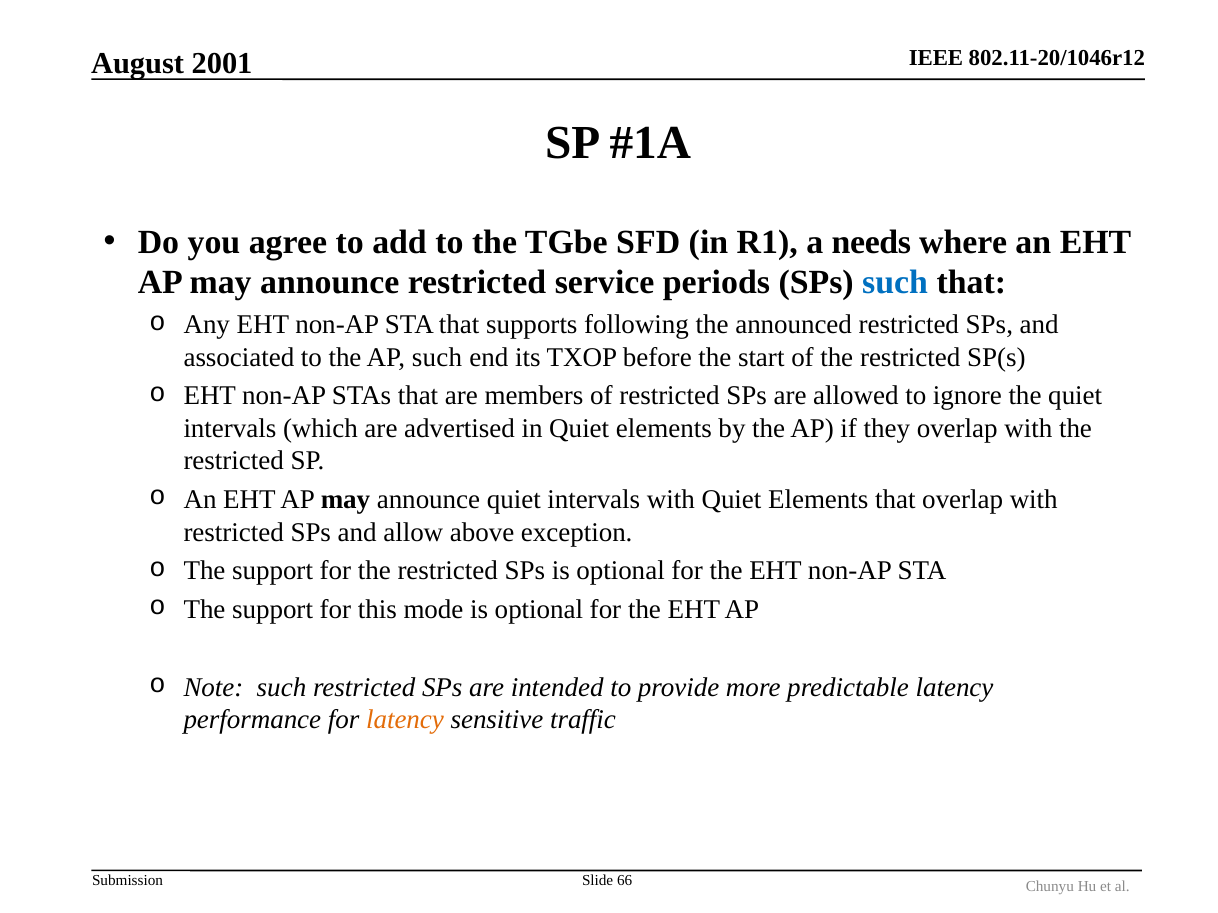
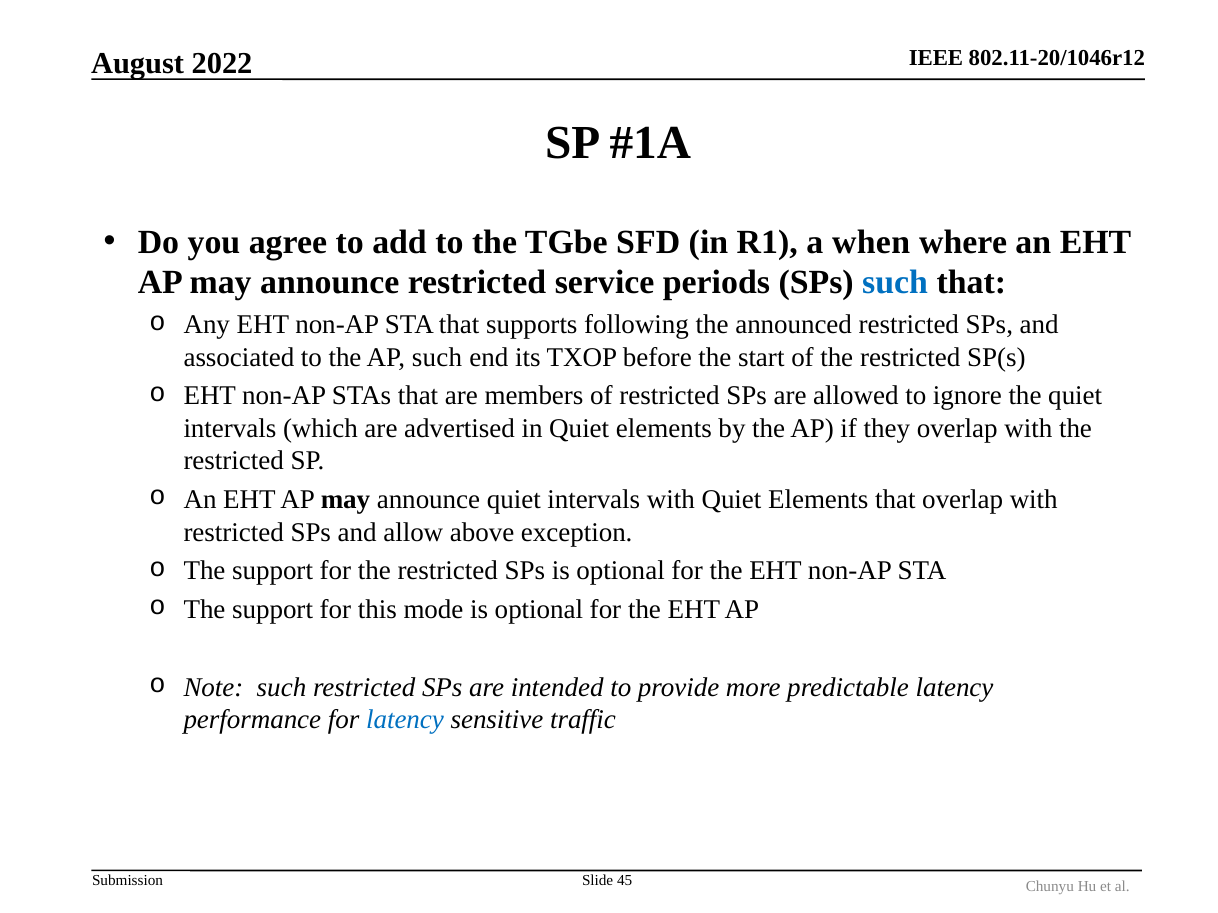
2001: 2001 -> 2022
needs: needs -> when
latency at (405, 720) colour: orange -> blue
66: 66 -> 45
